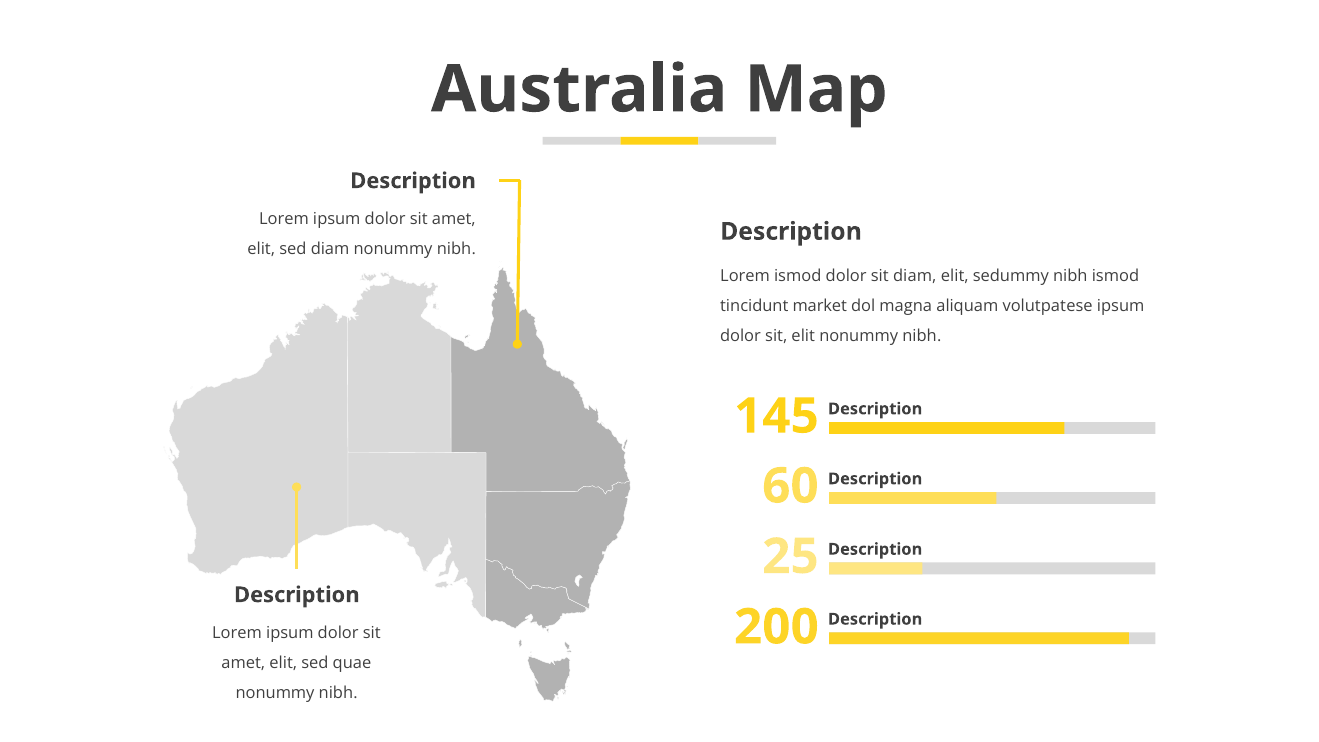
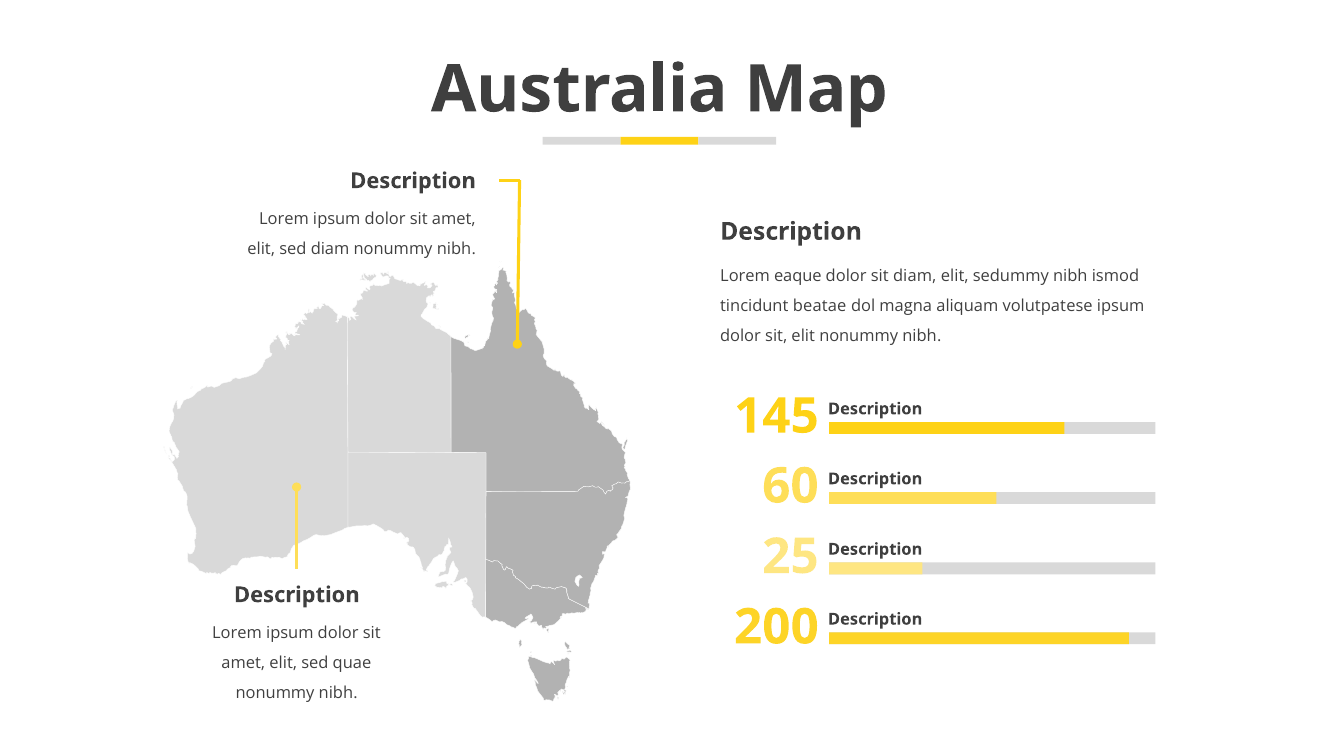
Lorem ismod: ismod -> eaque
market: market -> beatae
